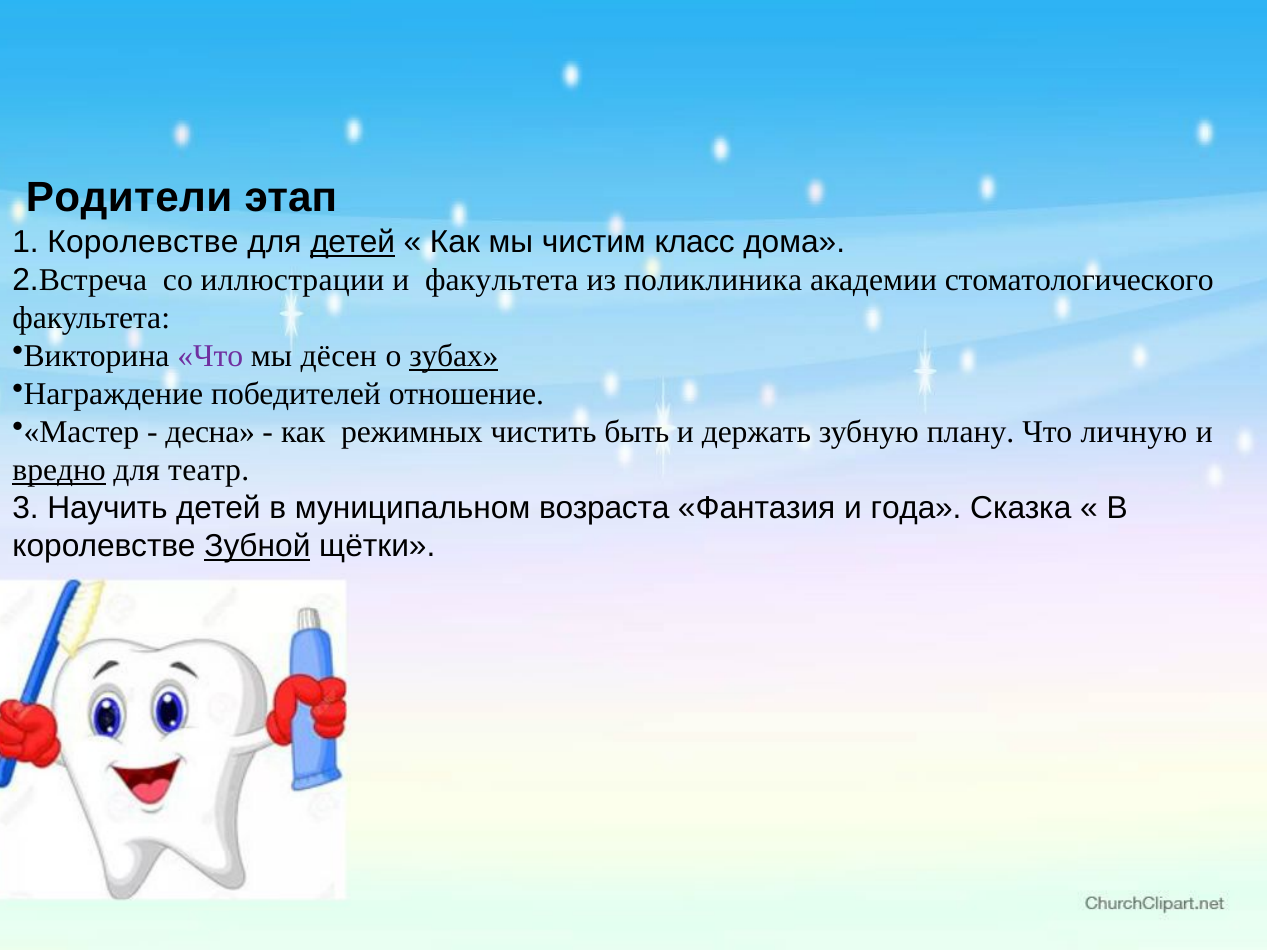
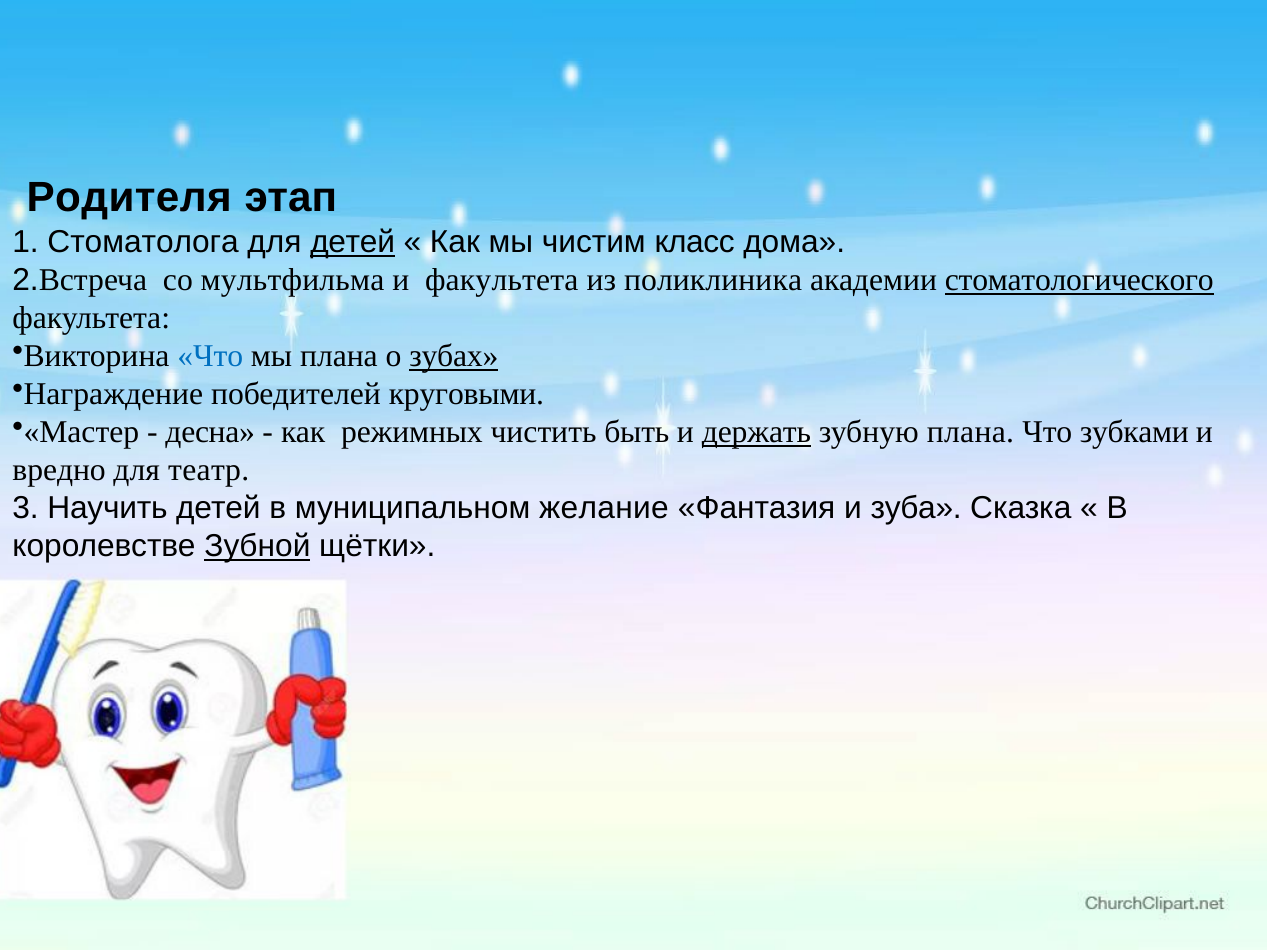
Родители: Родители -> Родителя
1 Королевстве: Королевстве -> Стоматолога
иллюстрации: иллюстрации -> мультфильма
стоматологического underline: none -> present
Что at (210, 356) colour: purple -> blue
мы дёсен: дёсен -> плана
отношение: отношение -> круговыми
держать underline: none -> present
зубную плану: плану -> плана
личную: личную -> зубками
вредно underline: present -> none
возраста: возраста -> желание
года: года -> зуба
